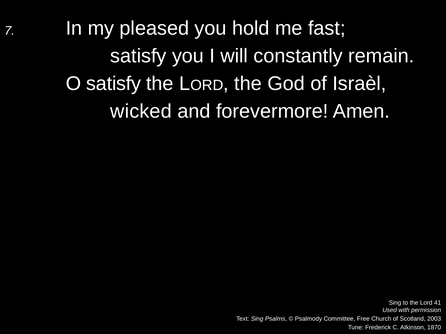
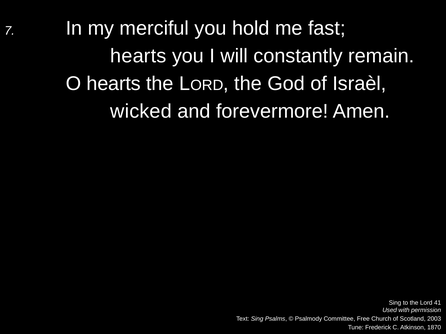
pleased: pleased -> merciful
satisfy at (138, 56): satisfy -> hearts
O satisfy: satisfy -> hearts
